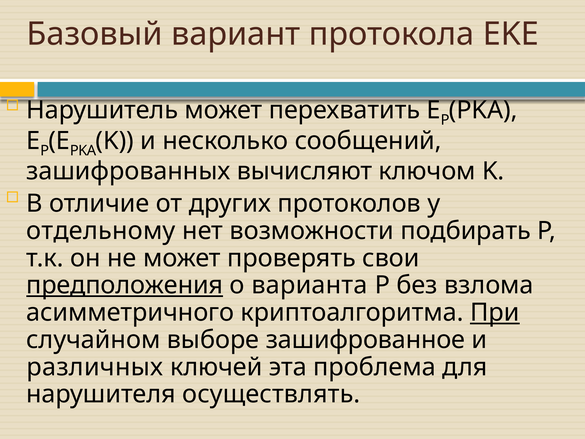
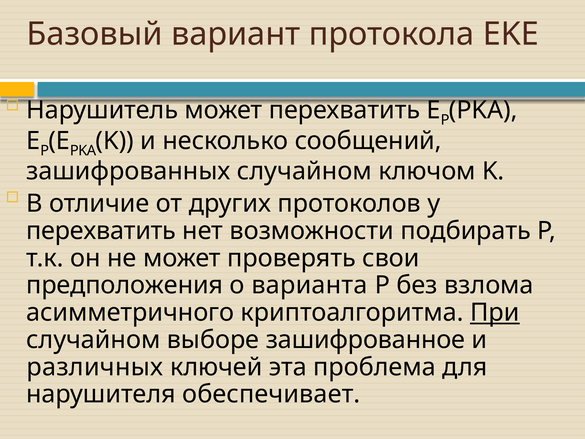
зашифрованных вычисляют: вычисляют -> случайном
отдельному at (101, 231): отдельному -> перехватить
предположения underline: present -> none
осуществлять: осуществлять -> обеспечивает
